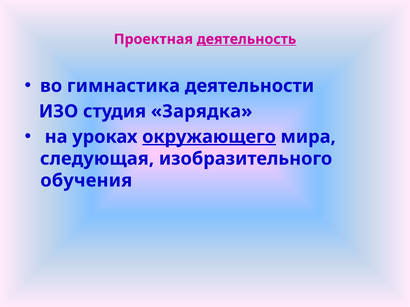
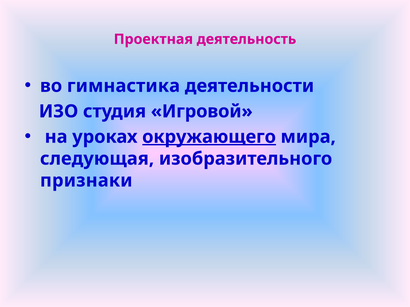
деятельность underline: present -> none
Зарядка: Зарядка -> Игровой
обучения: обучения -> признаки
